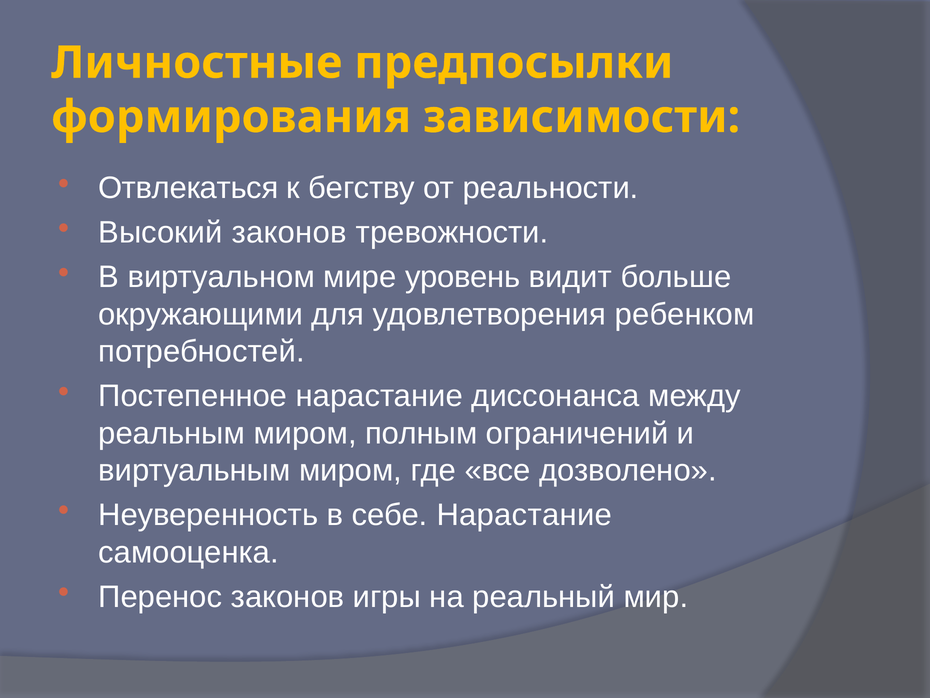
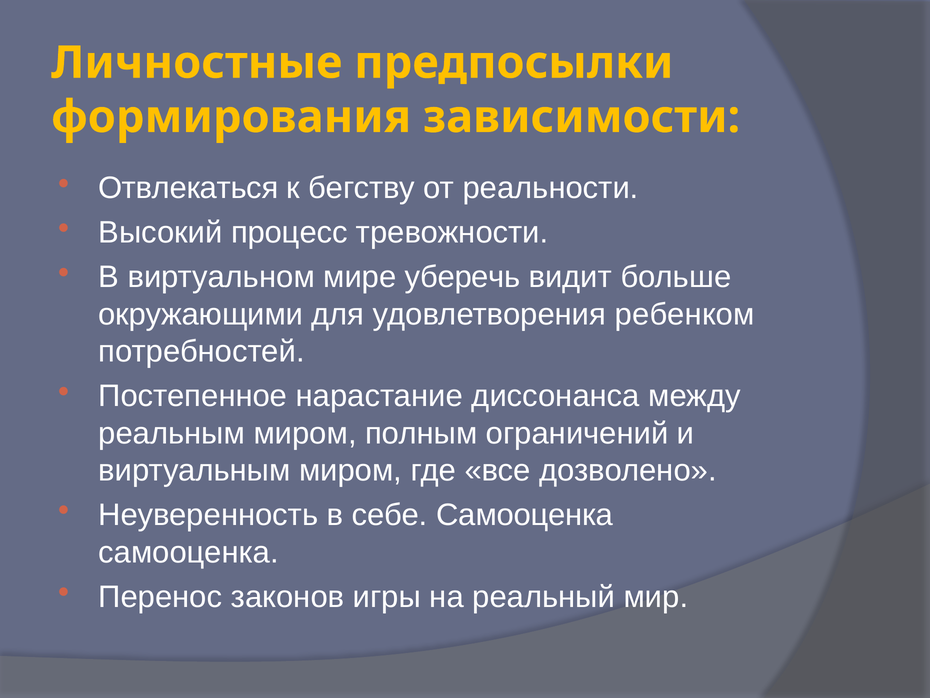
Высокий законов: законов -> процесс
уровень: уровень -> уберечь
себе Нарастание: Нарастание -> Самооценка
